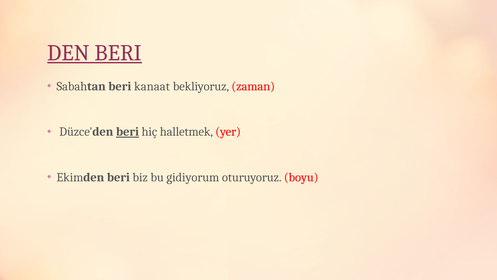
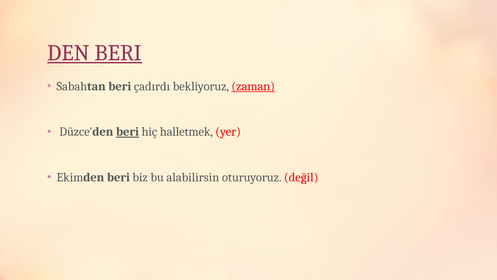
kanaat: kanaat -> çadırdı
zaman underline: none -> present
gidiyorum: gidiyorum -> alabilirsin
boyu: boyu -> değil
